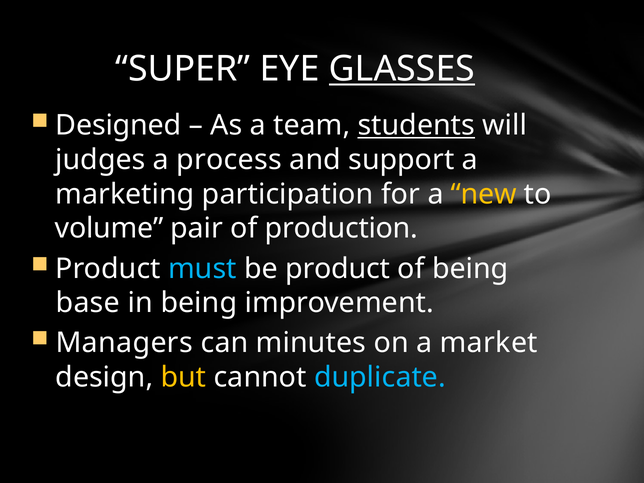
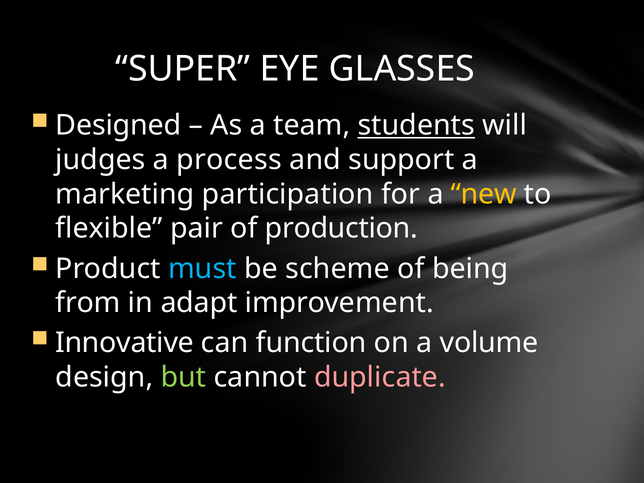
GLASSES underline: present -> none
volume: volume -> flexible
be product: product -> scheme
base: base -> from
in being: being -> adapt
Managers: Managers -> Innovative
minutes: minutes -> function
market: market -> volume
but colour: yellow -> light green
duplicate colour: light blue -> pink
